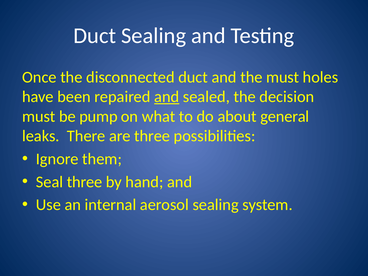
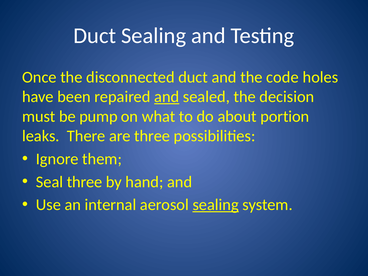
the must: must -> code
general: general -> portion
sealing at (216, 205) underline: none -> present
